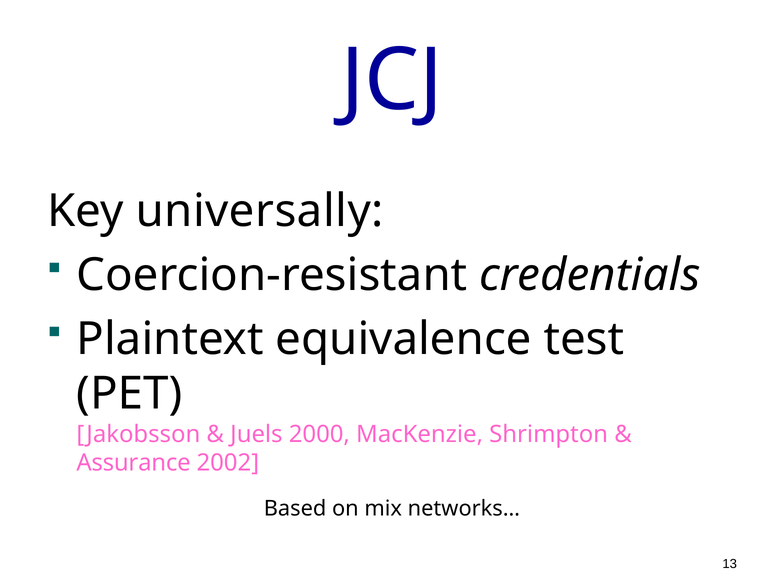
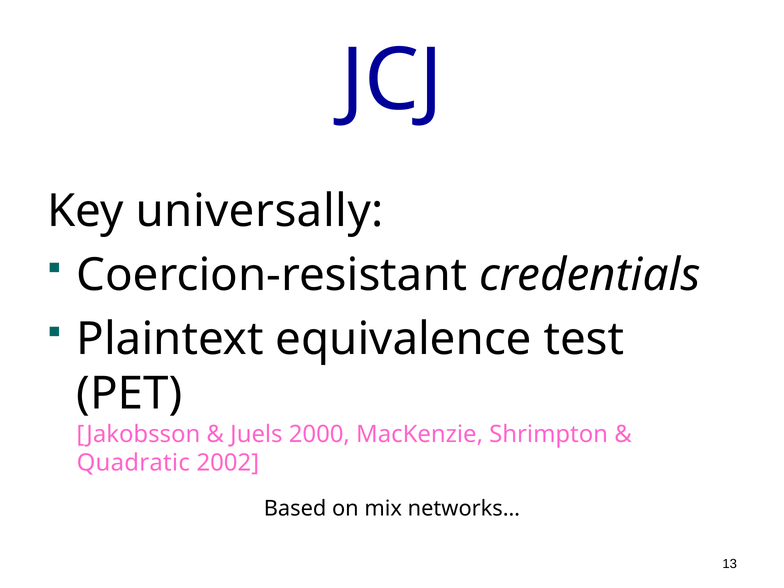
Assurance: Assurance -> Quadratic
